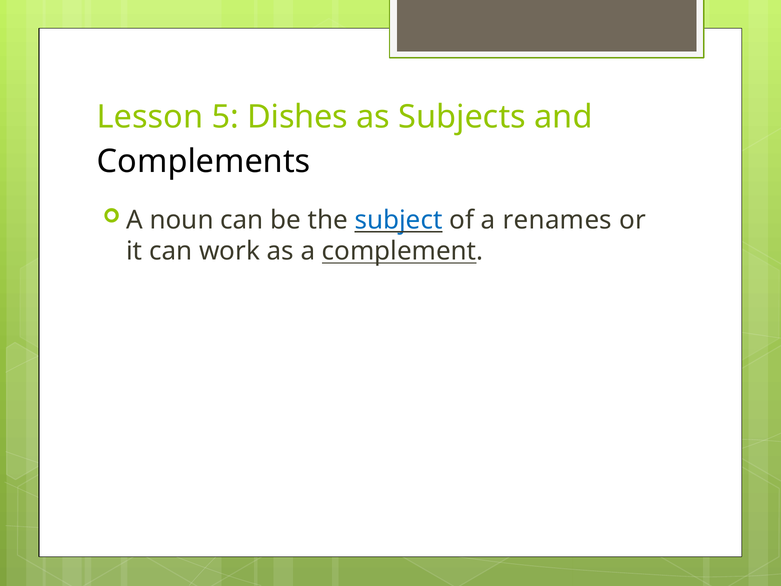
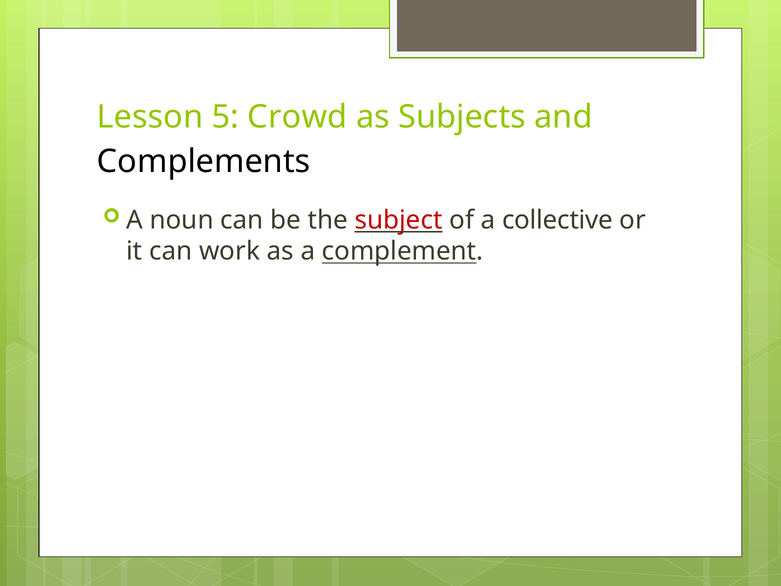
Dishes: Dishes -> Crowd
subject colour: blue -> red
renames: renames -> collective
